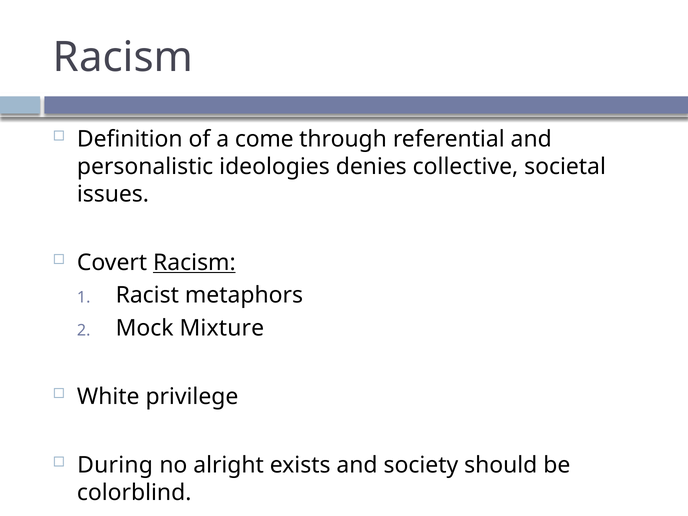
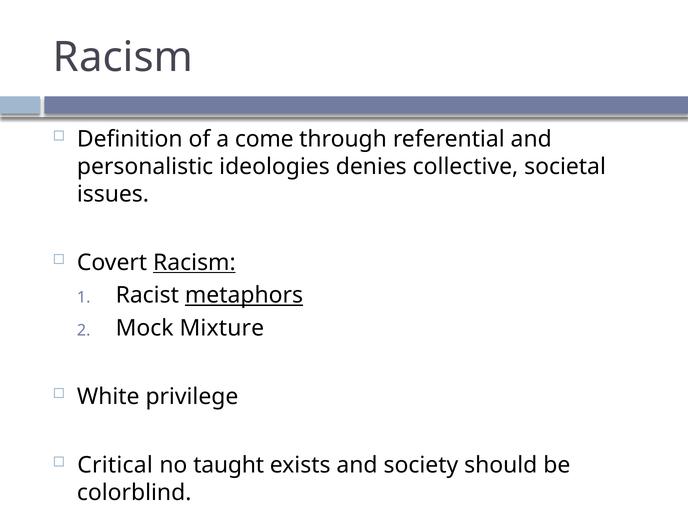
metaphors underline: none -> present
During: During -> Critical
alright: alright -> taught
